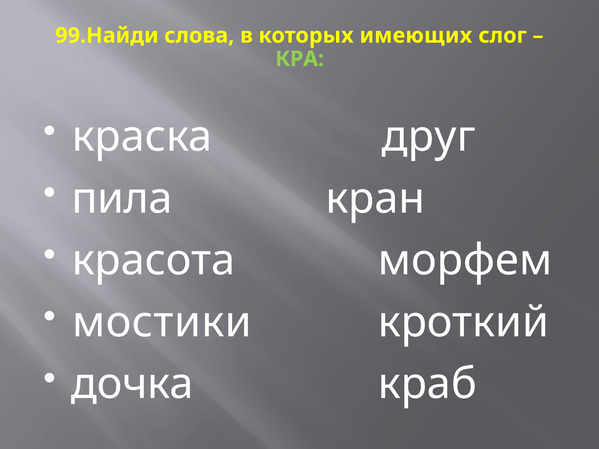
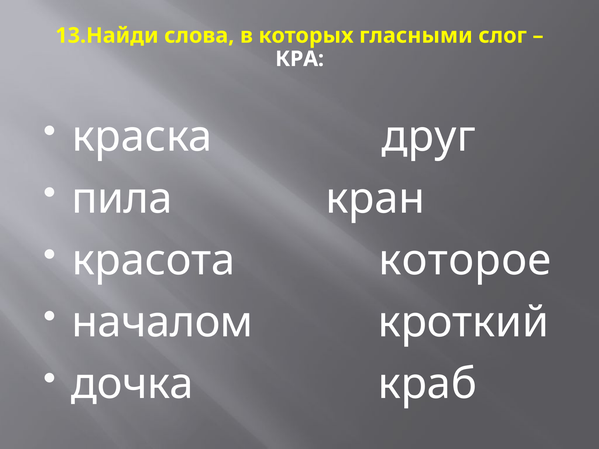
99.Найди: 99.Найди -> 13.Найди
имеющих: имеющих -> гласными
КРА colour: light green -> white
морфем: морфем -> которое
мостики: мостики -> началом
